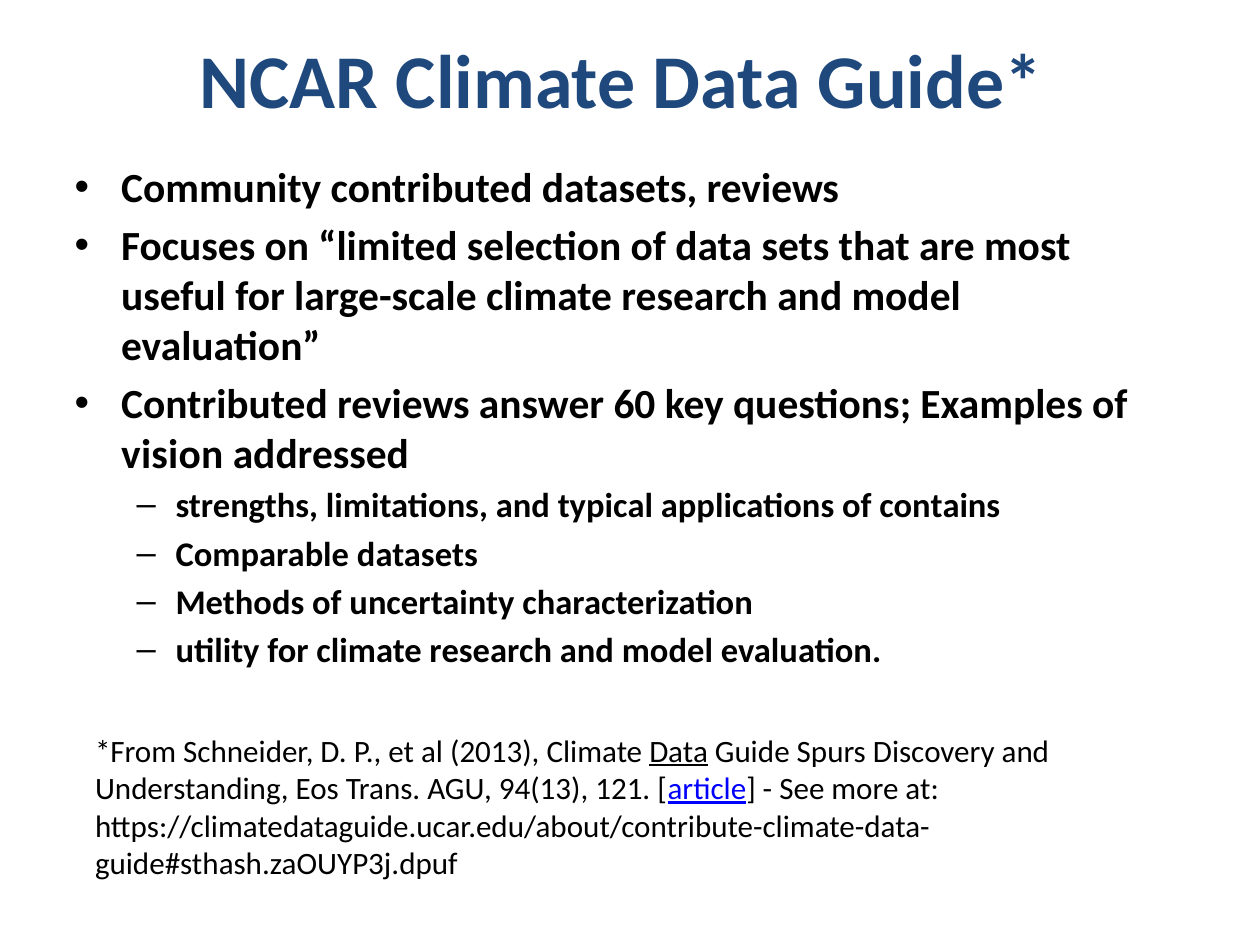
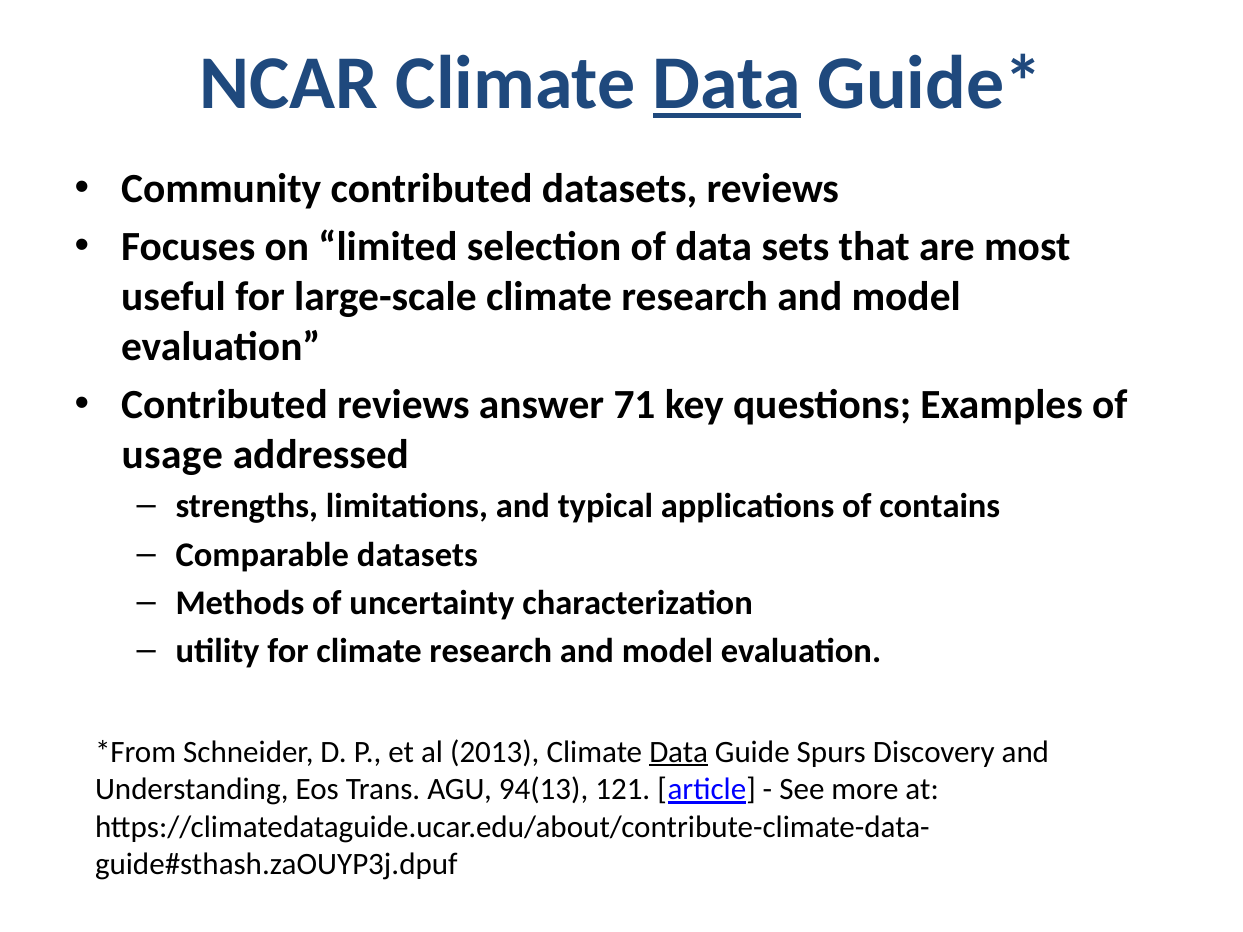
Data at (727, 83) underline: none -> present
60: 60 -> 71
vision: vision -> usage
